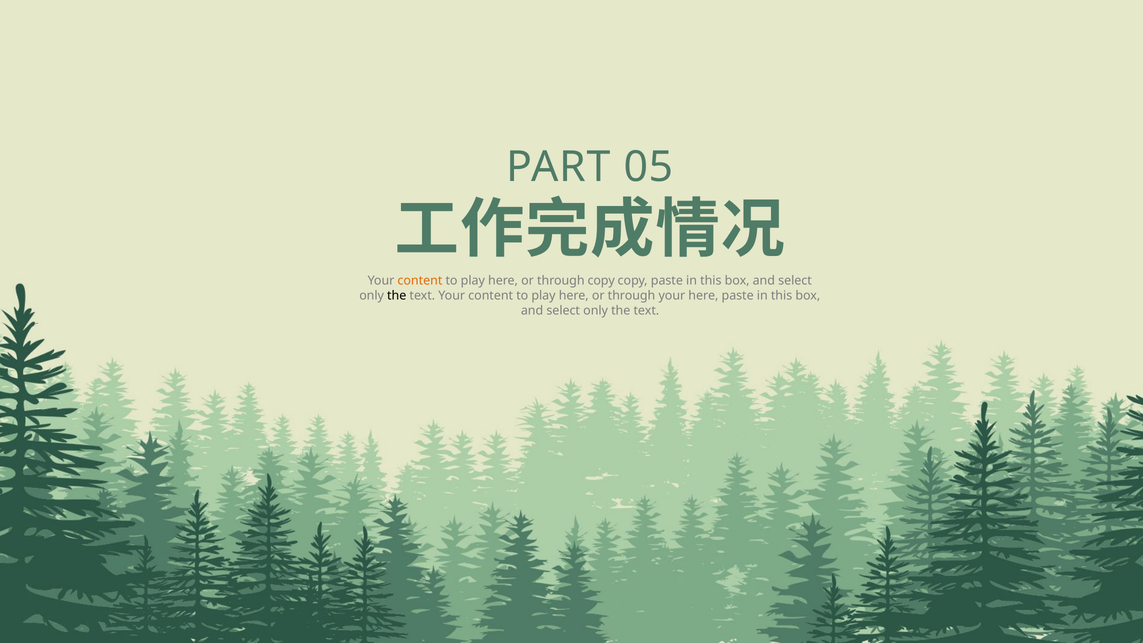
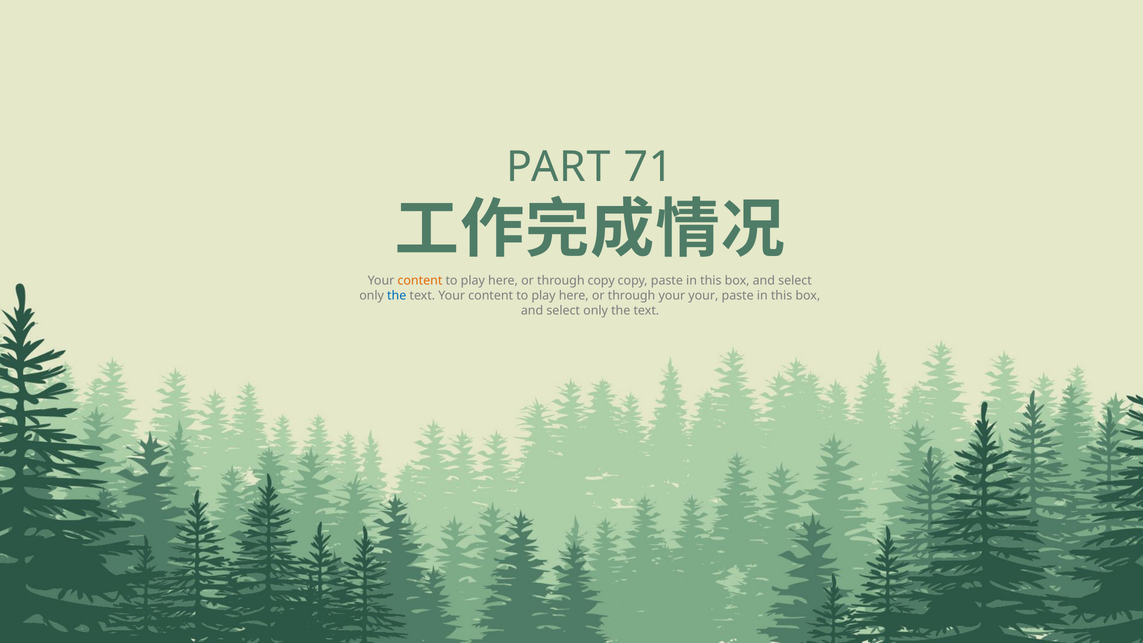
05: 05 -> 71
the at (397, 296) colour: black -> blue
your here: here -> your
